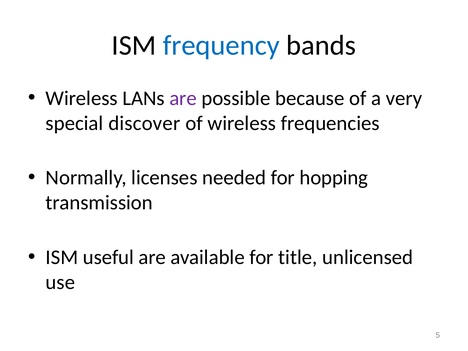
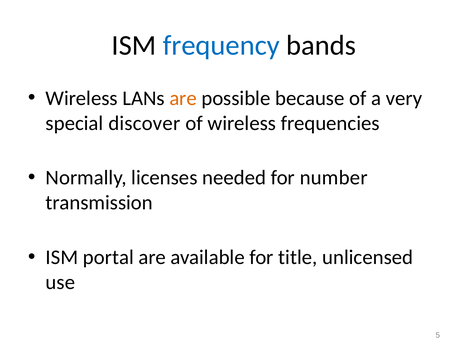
are at (183, 98) colour: purple -> orange
hopping: hopping -> number
useful: useful -> portal
